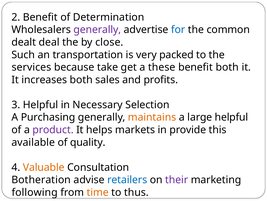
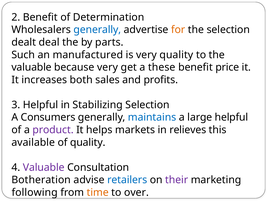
generally at (97, 30) colour: purple -> blue
for colour: blue -> orange
the common: common -> selection
close: close -> parts
transportation: transportation -> manufactured
very packed: packed -> quality
services at (31, 67): services -> valuable
because take: take -> very
benefit both: both -> price
Necessary: Necessary -> Stabilizing
Purchasing: Purchasing -> Consumers
maintains colour: orange -> blue
provide: provide -> relieves
Valuable at (44, 167) colour: orange -> purple
thus: thus -> over
